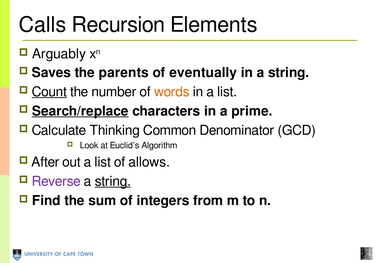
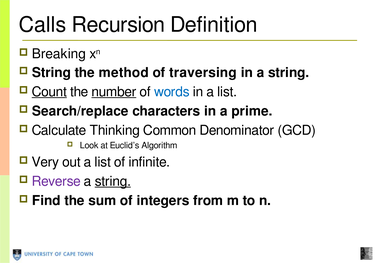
Elements: Elements -> Definition
Arguably: Arguably -> Breaking
Saves at (51, 72): Saves -> String
parents: parents -> method
eventually: eventually -> traversing
number underline: none -> present
words colour: orange -> blue
Search/replace underline: present -> none
After: After -> Very
allows: allows -> infinite
